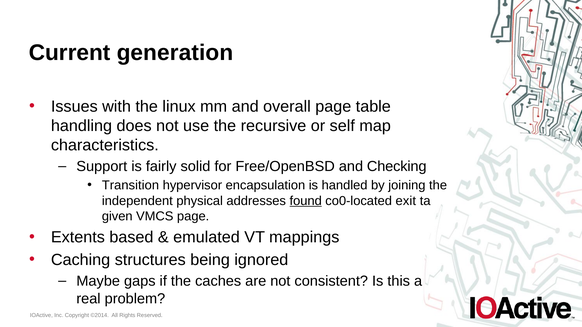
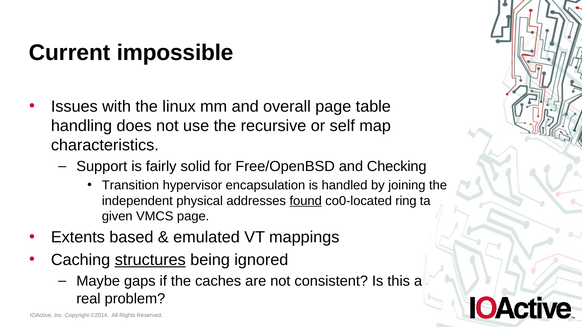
generation: generation -> impossible
exit: exit -> ring
structures underline: none -> present
